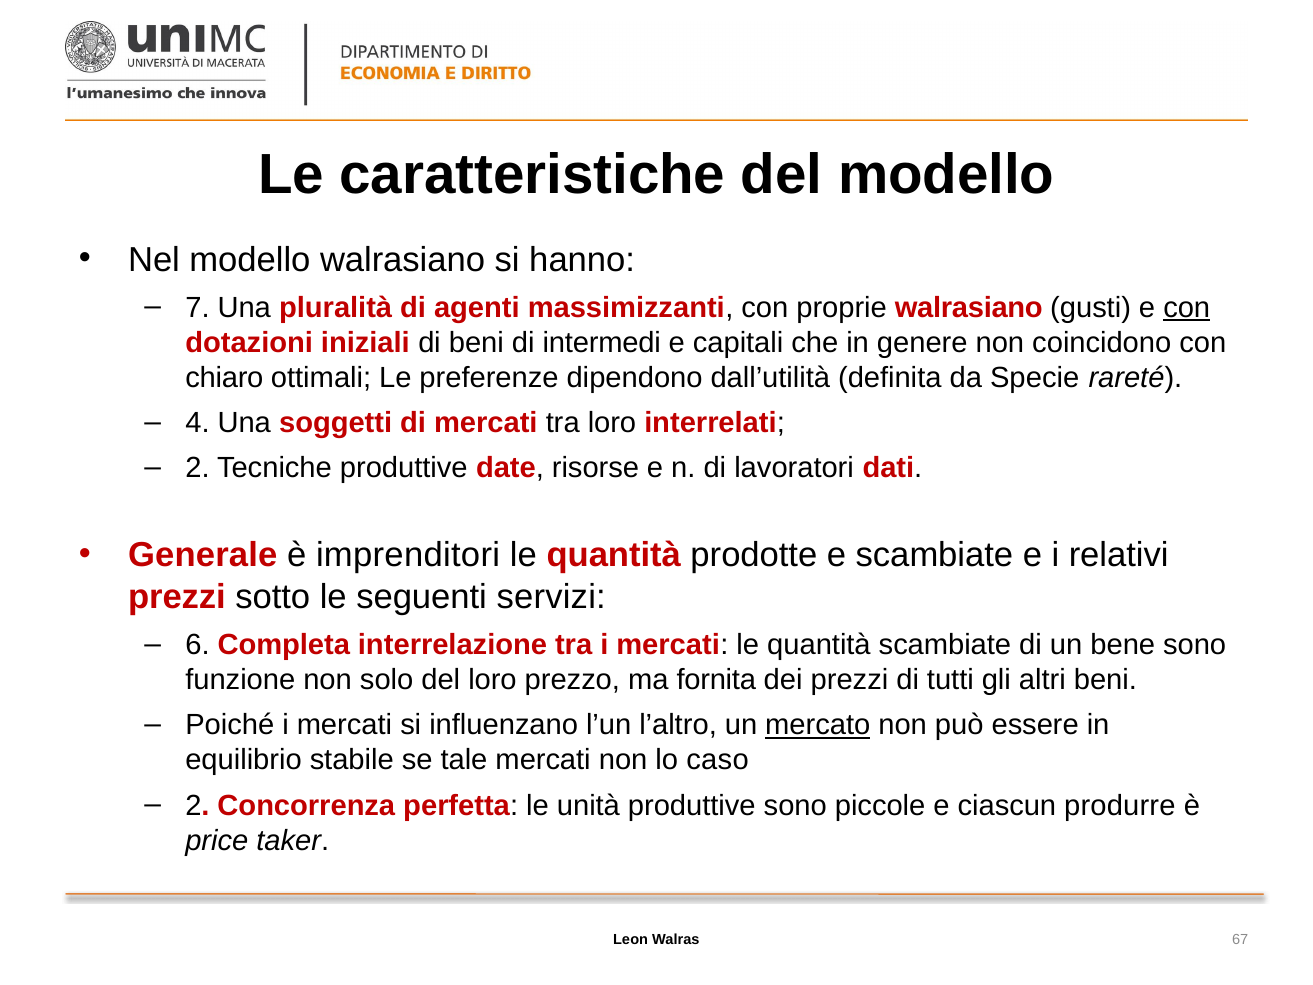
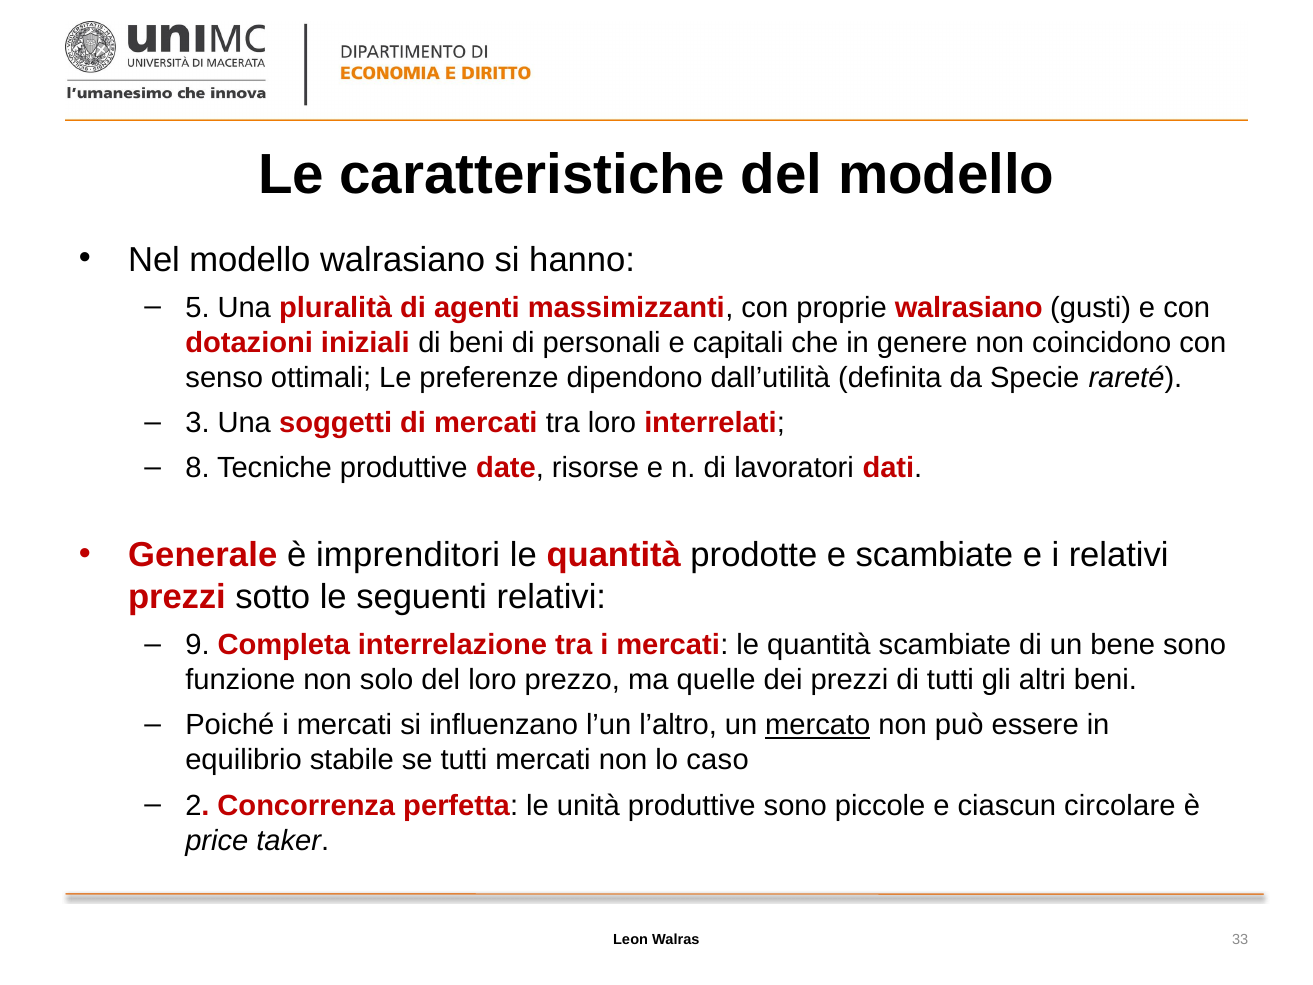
7: 7 -> 5
con at (1187, 308) underline: present -> none
intermedi: intermedi -> personali
chiaro: chiaro -> senso
4: 4 -> 3
2 at (198, 468): 2 -> 8
seguenti servizi: servizi -> relativi
6: 6 -> 9
fornita: fornita -> quelle
se tale: tale -> tutti
produrre: produrre -> circolare
67: 67 -> 33
